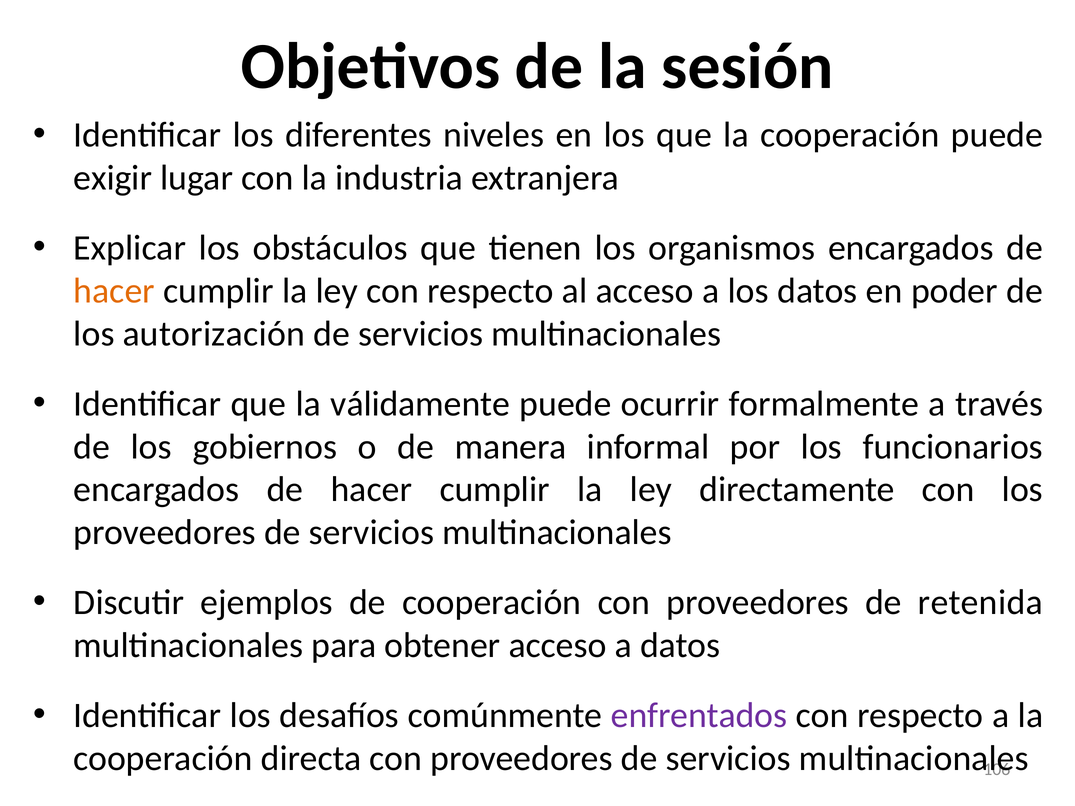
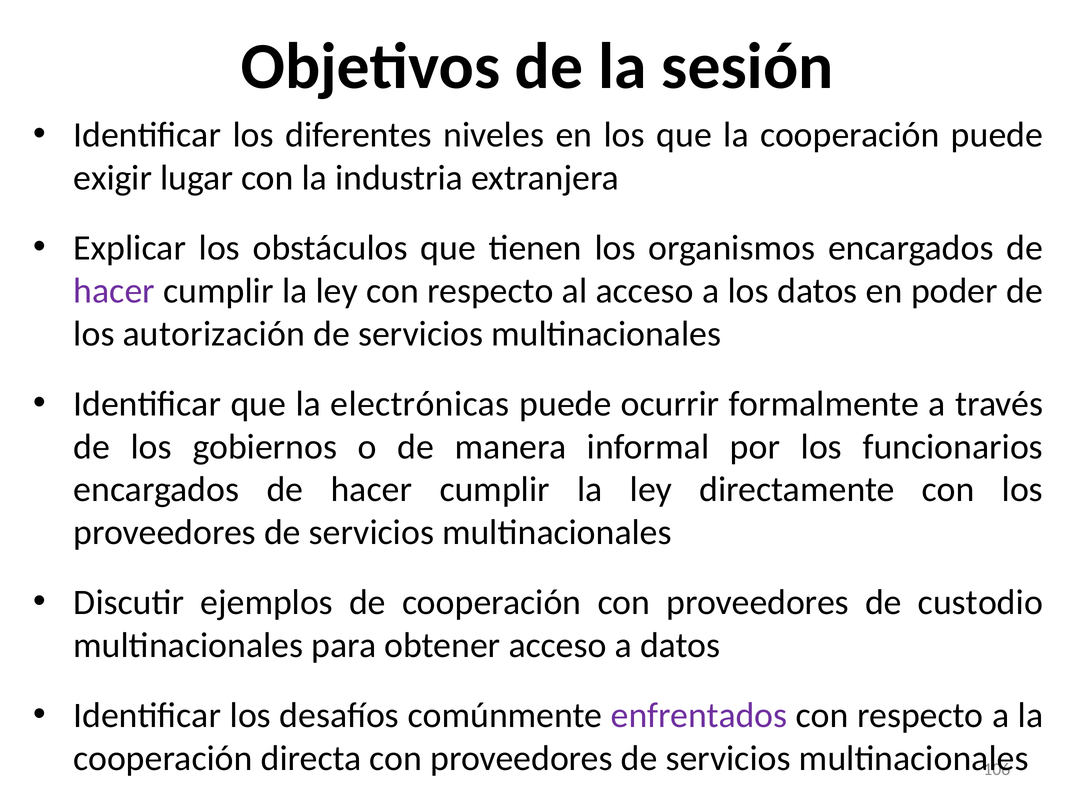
hacer at (114, 291) colour: orange -> purple
válidamente: válidamente -> electrónicas
retenida: retenida -> custodio
